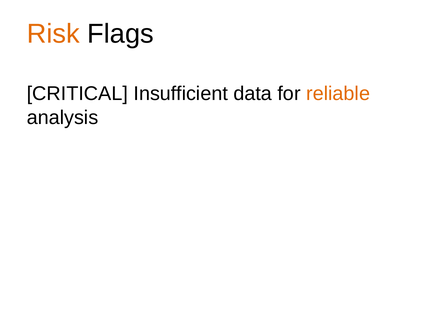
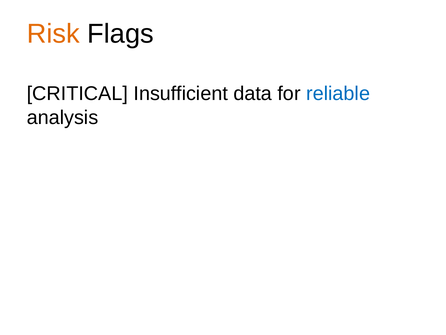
reliable colour: orange -> blue
